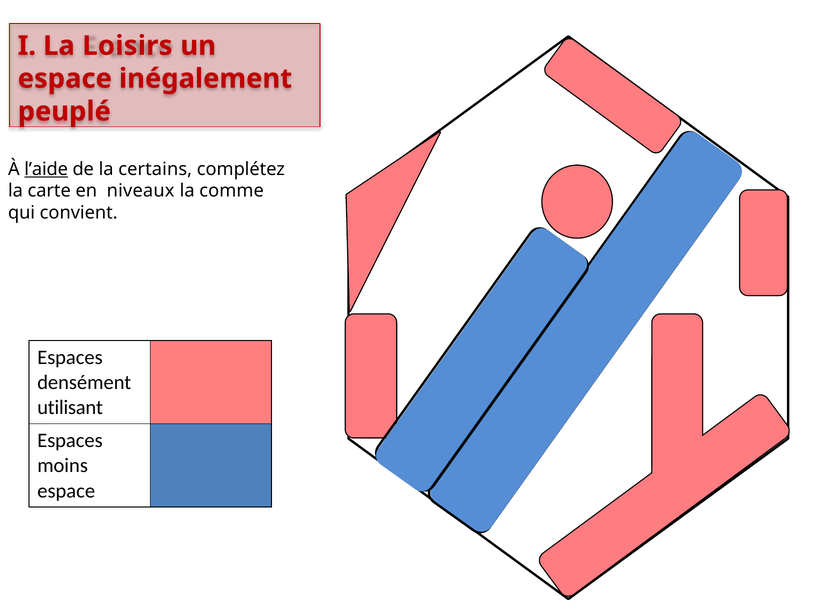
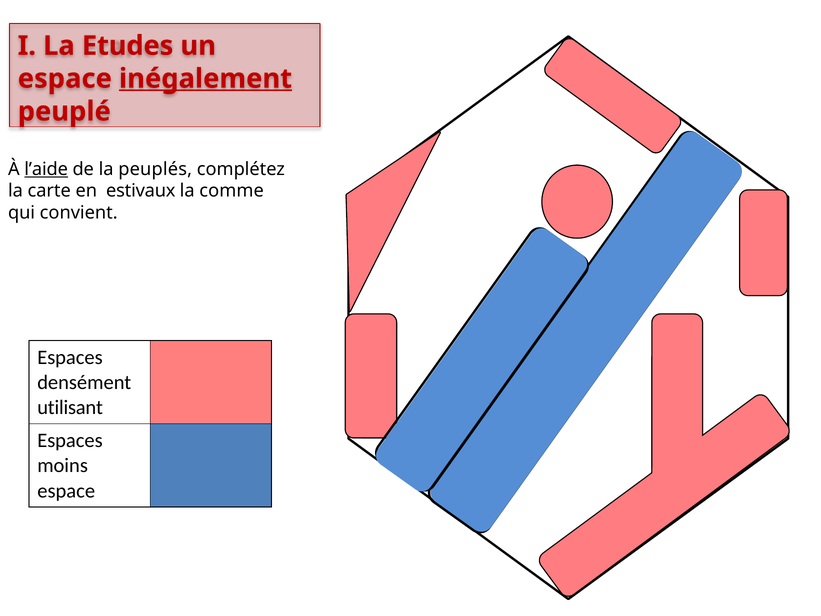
Loisirs: Loisirs -> Etudes
inégalement underline: none -> present
certains: certains -> peuplés
niveaux: niveaux -> estivaux
